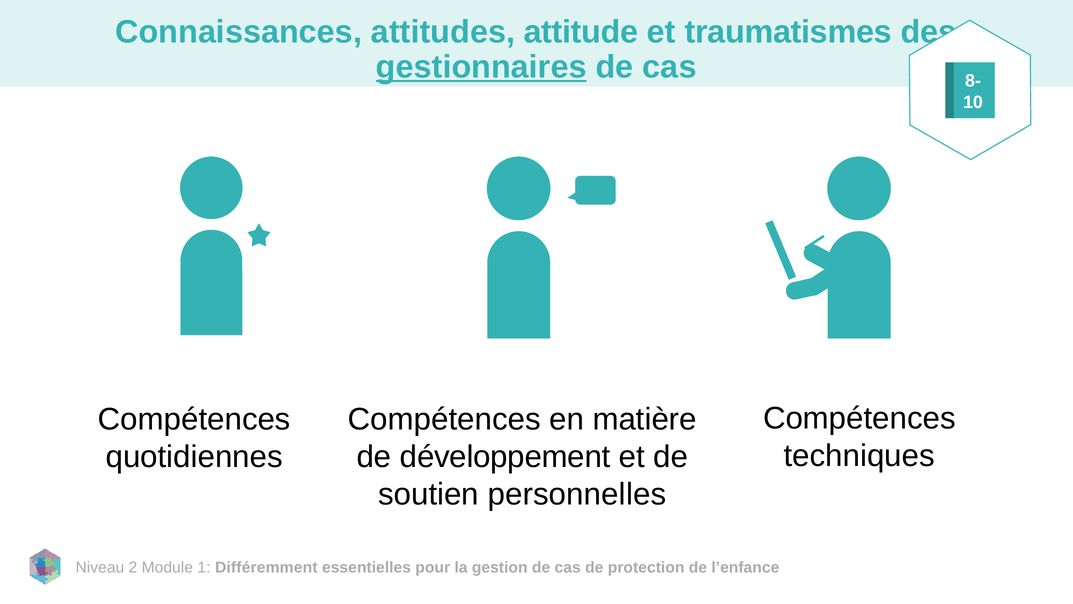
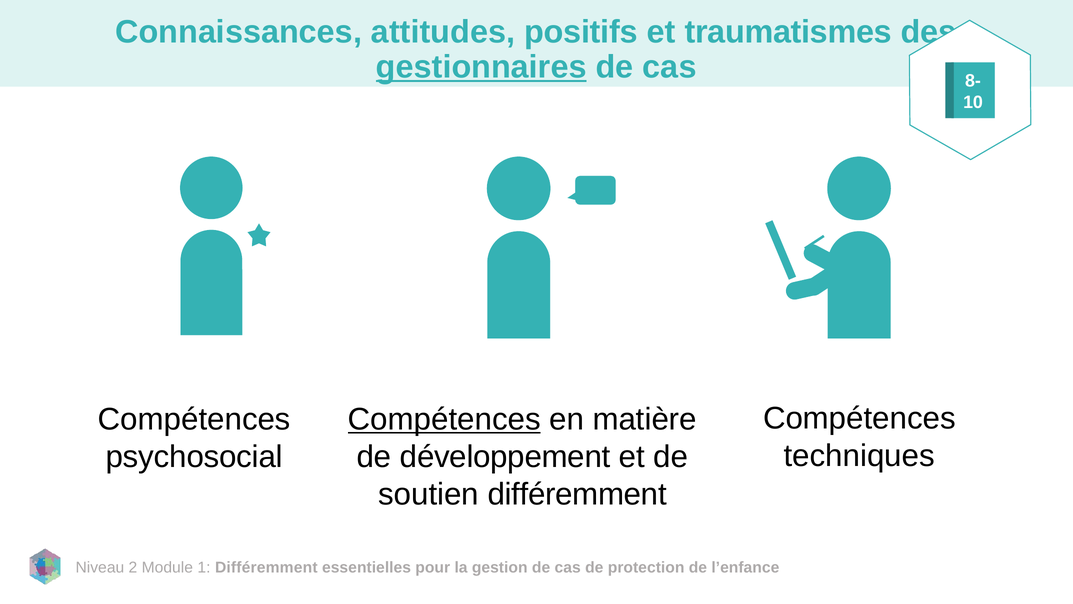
attitude: attitude -> positifs
Compétences at (444, 419) underline: none -> present
quotidiennes: quotidiennes -> psychosocial
soutien personnelles: personnelles -> différemment
